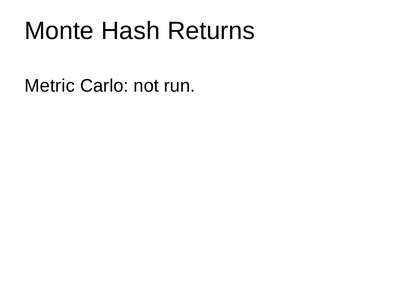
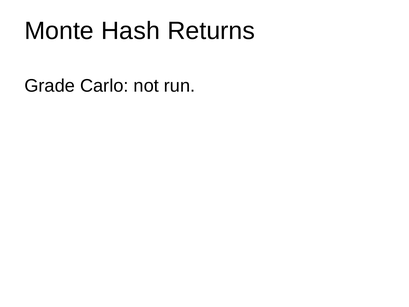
Metric: Metric -> Grade
